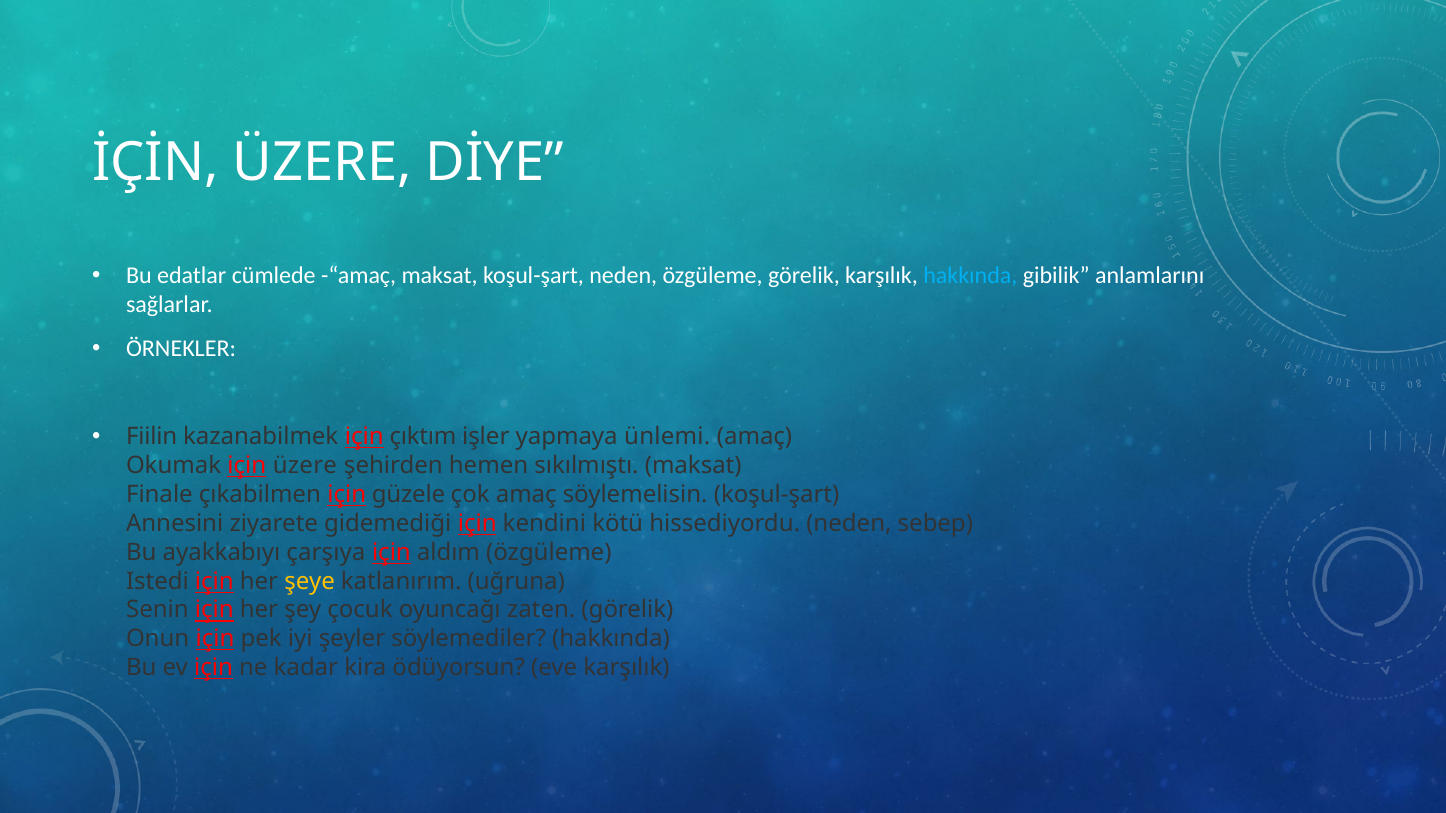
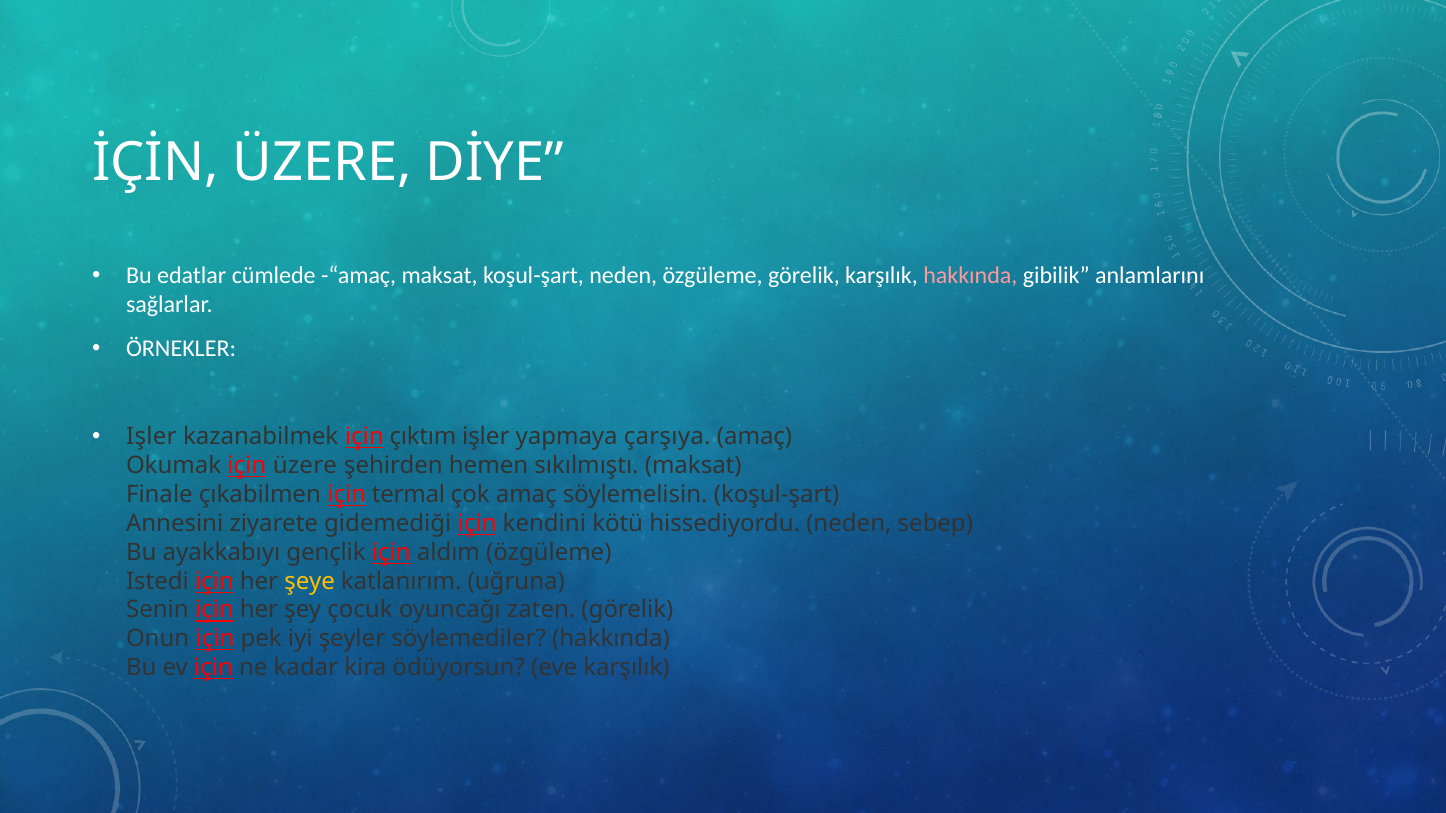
hakkında at (970, 276) colour: light blue -> pink
Fiilin at (152, 437): Fiilin -> Işler
ünlemi: ünlemi -> çarşıya
güzele: güzele -> termal
çarşıya: çarşıya -> gençlik
